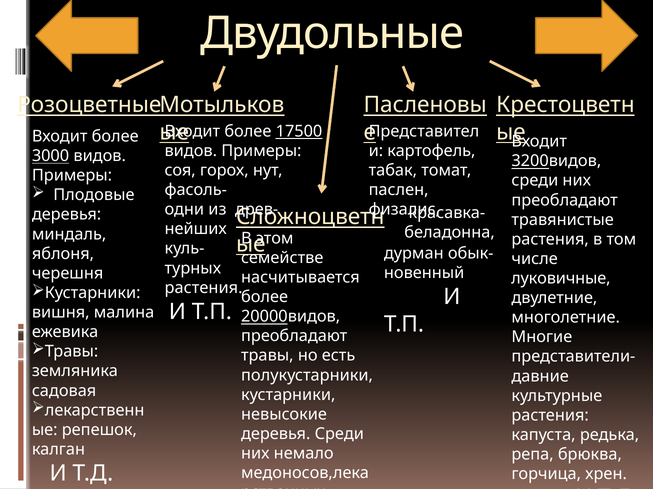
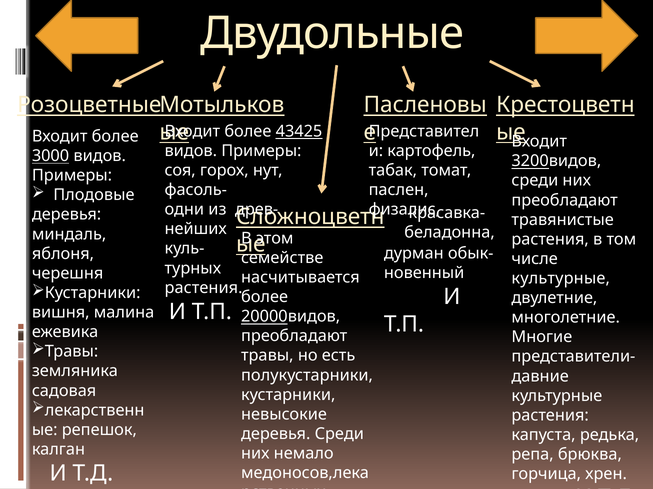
17500: 17500 -> 43425
луковичные at (561, 279): луковичные -> культурные
